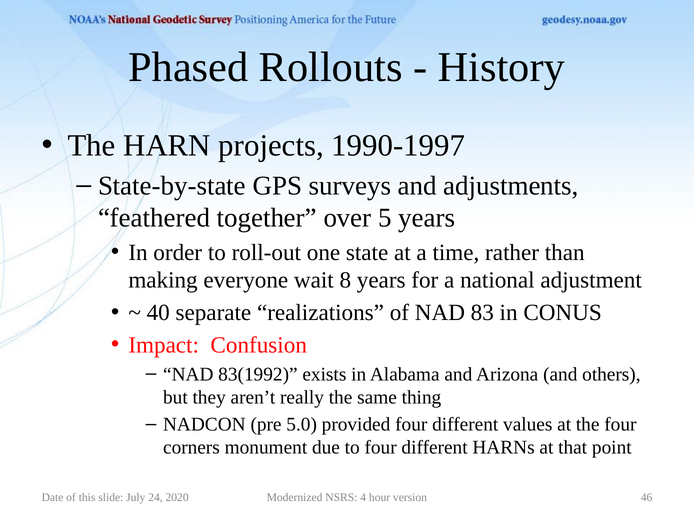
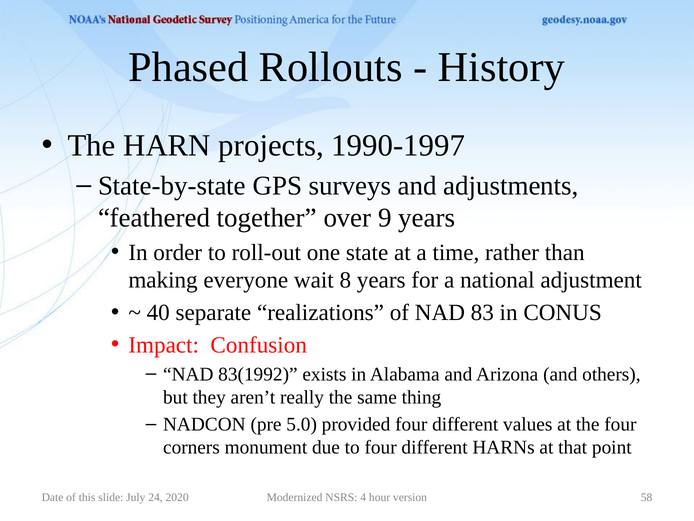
5: 5 -> 9
46: 46 -> 58
